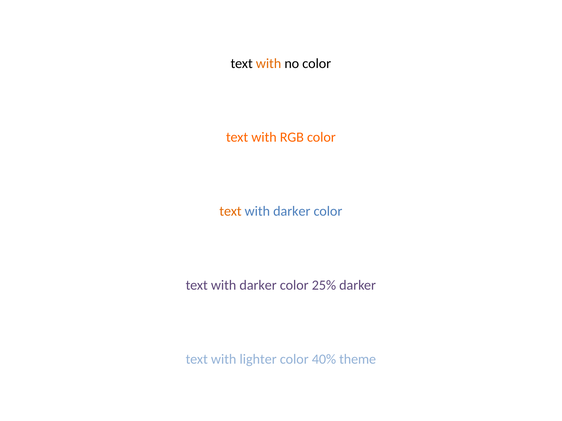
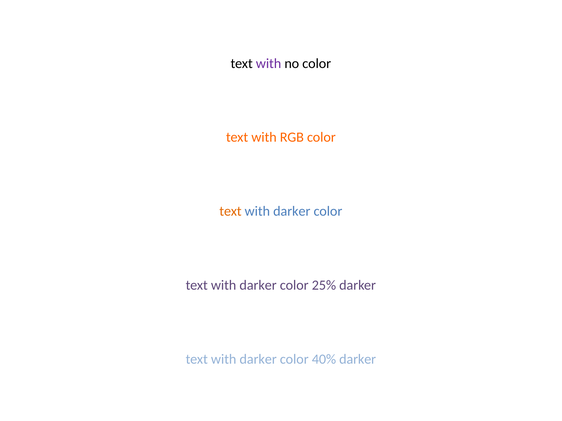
with at (269, 63) colour: orange -> purple
lighter at (258, 360): lighter -> darker
40% theme: theme -> darker
